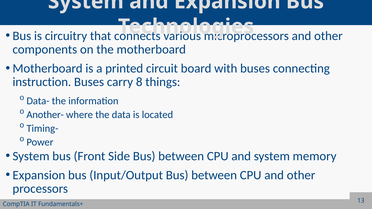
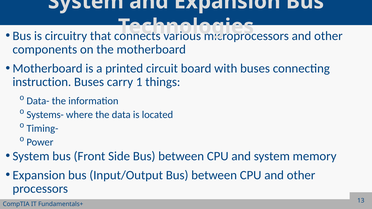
8: 8 -> 1
Another-: Another- -> Systems-
